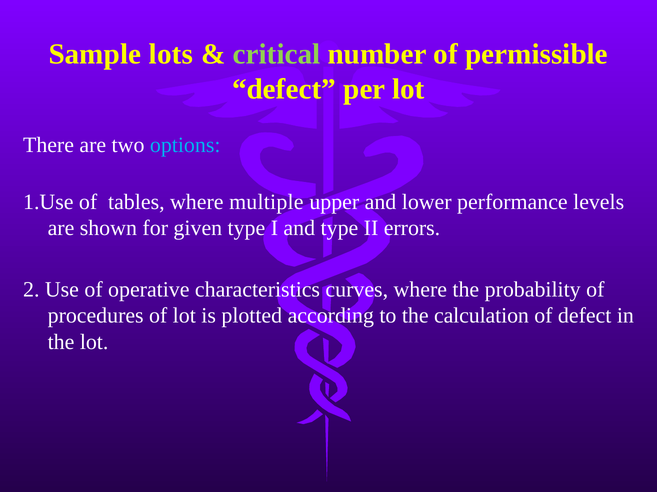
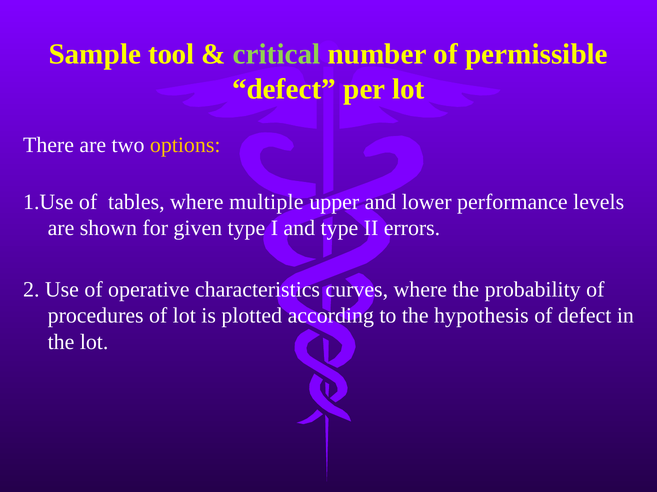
lots: lots -> tool
options colour: light blue -> yellow
calculation: calculation -> hypothesis
